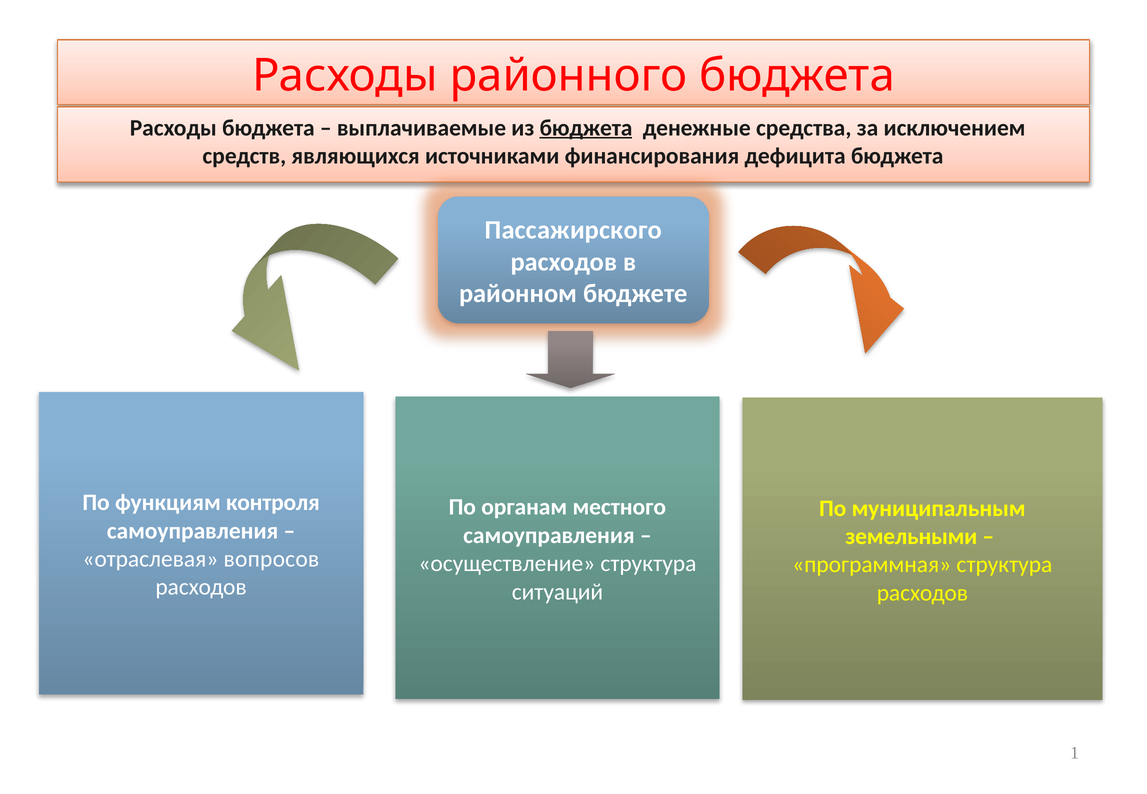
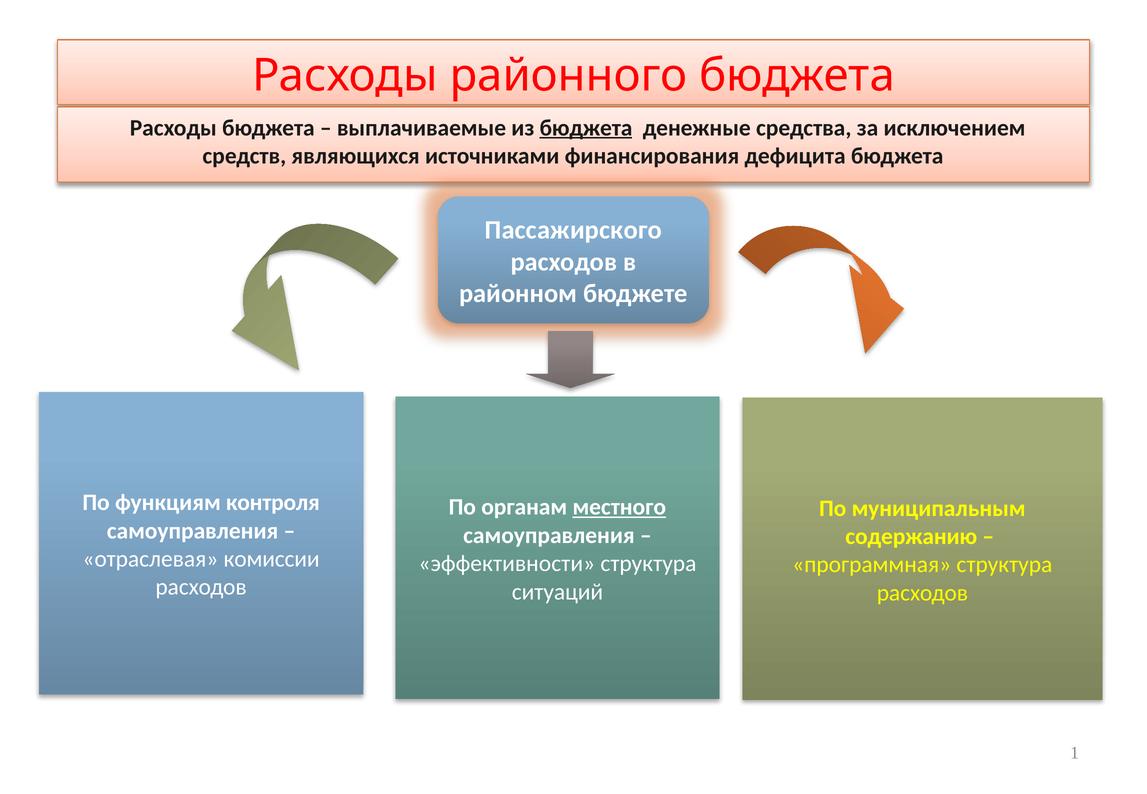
местного underline: none -> present
земельными: земельными -> содержанию
вопросов: вопросов -> комиссии
осуществление: осуществление -> эффективности
